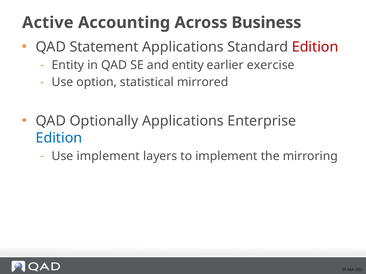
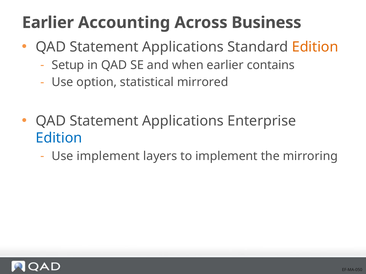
Active at (48, 23): Active -> Earlier
Edition at (315, 47) colour: red -> orange
Entity at (68, 65): Entity -> Setup
and entity: entity -> when
exercise: exercise -> contains
Optionally at (104, 121): Optionally -> Statement
